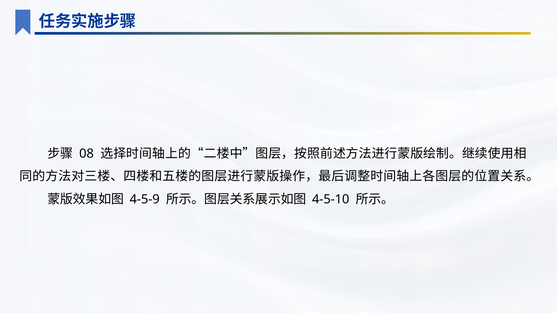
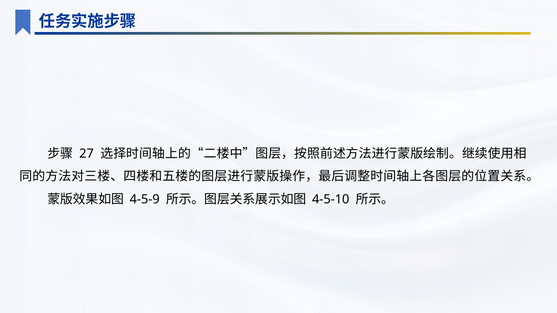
08: 08 -> 27
